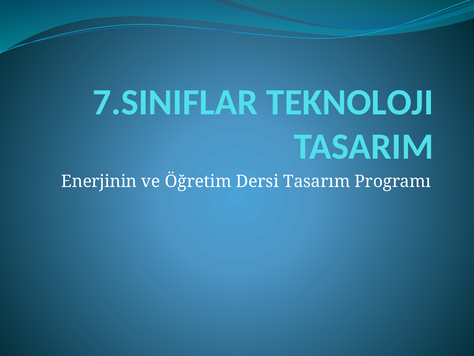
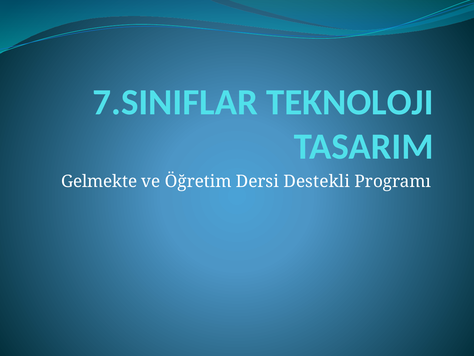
Enerjinin: Enerjinin -> Gelmekte
Tasarım: Tasarım -> Destekli
